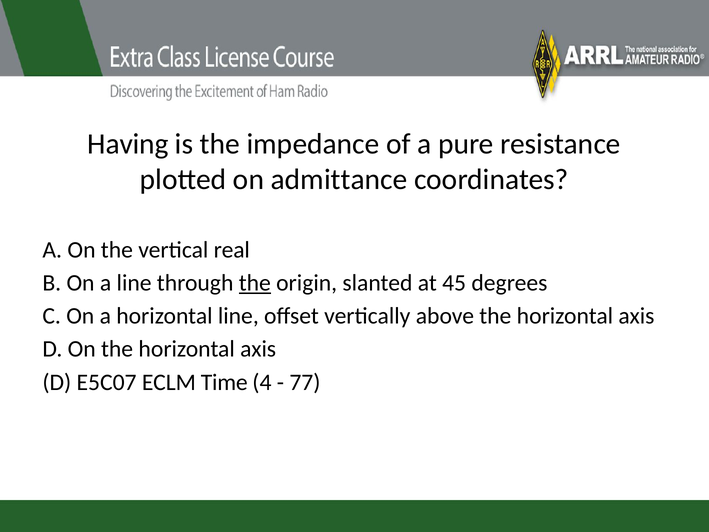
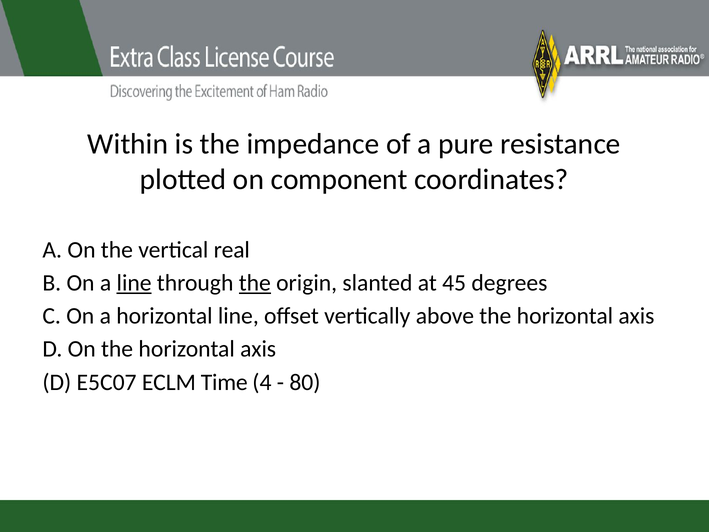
Having: Having -> Within
admittance: admittance -> component
line at (134, 283) underline: none -> present
77: 77 -> 80
